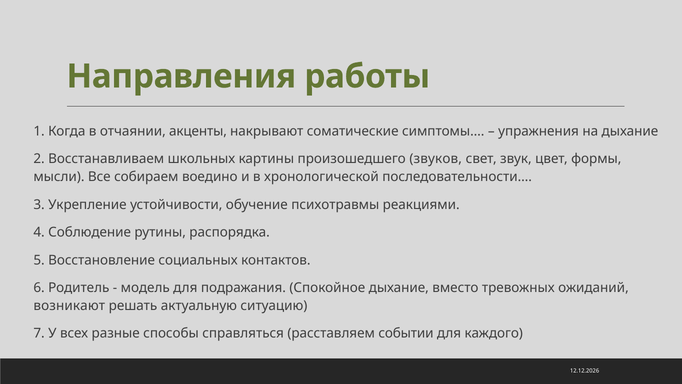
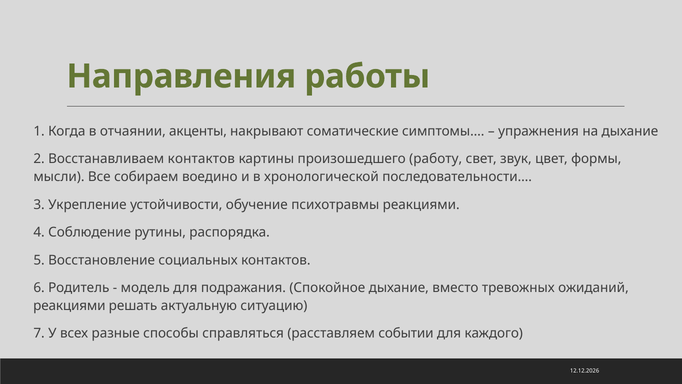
Восстанавливаем школьных: школьных -> контактов
звуков: звуков -> работу
возникают at (69, 305): возникают -> реакциями
